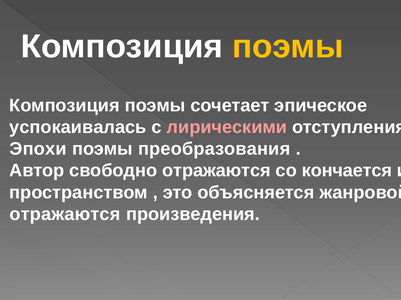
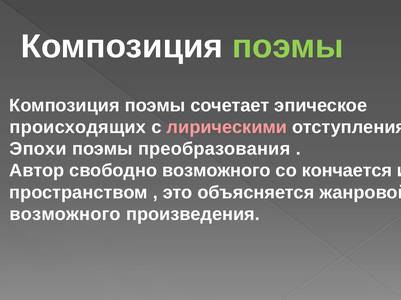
поэмы at (288, 47) colour: yellow -> light green
успокаивалась: успокаивалась -> происходящих
свободно отражаются: отражаются -> возможного
отражаются at (65, 215): отражаются -> возможного
